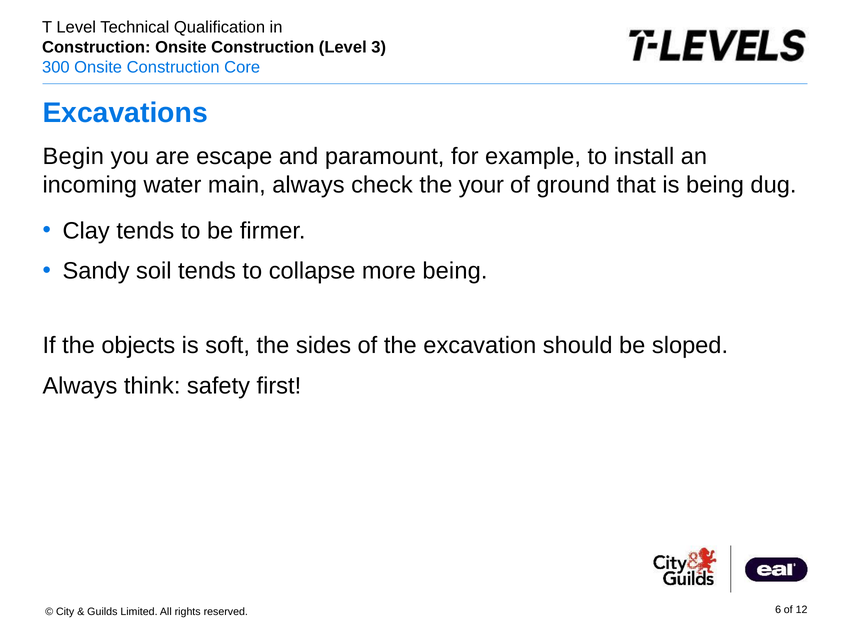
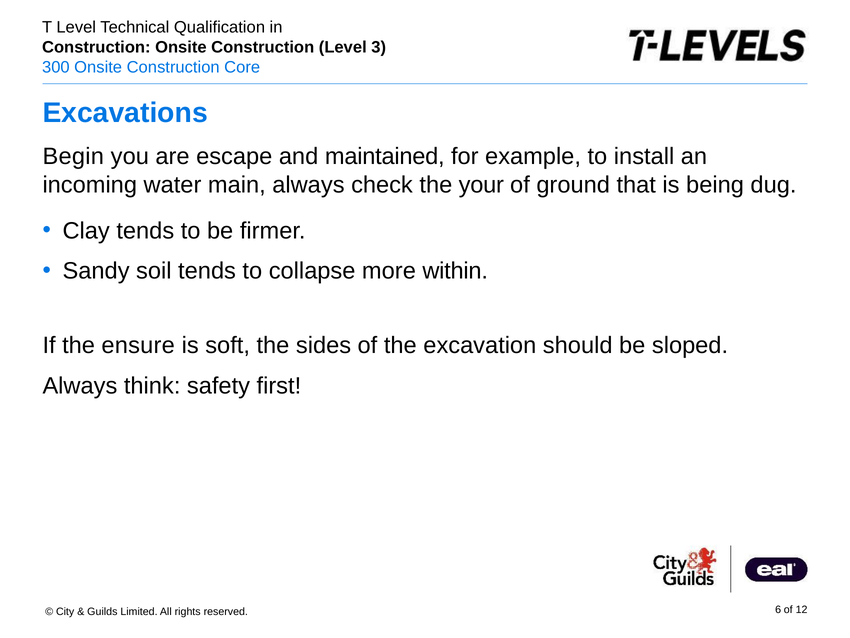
paramount: paramount -> maintained
more being: being -> within
objects: objects -> ensure
